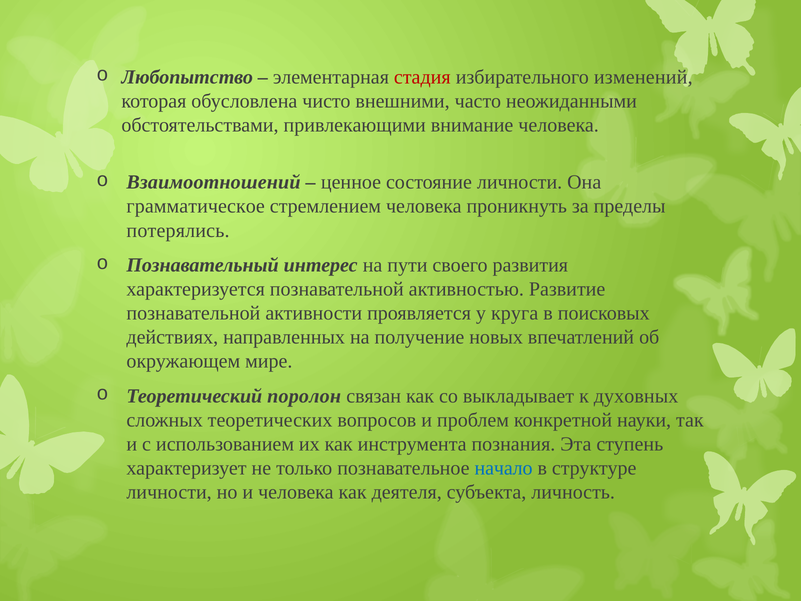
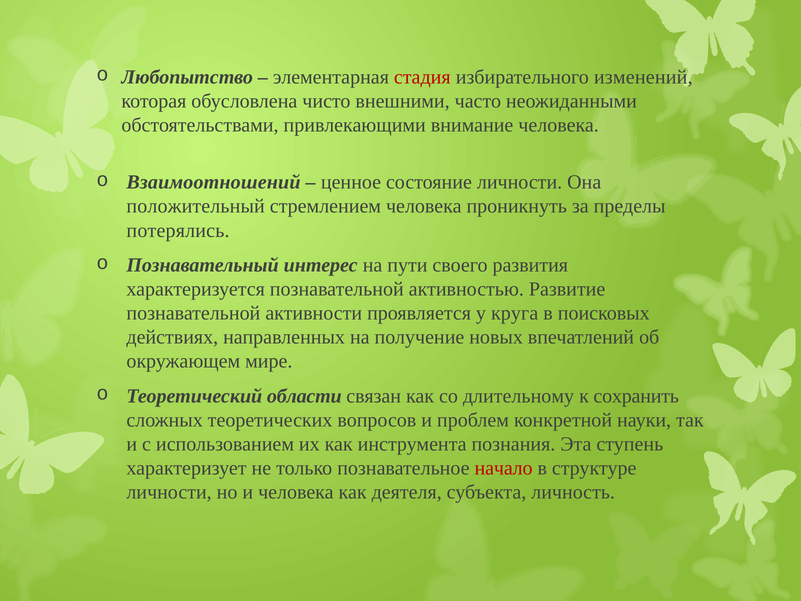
грамматическое: грамматическое -> положительный
поролон: поролон -> области
выкладывает: выкладывает -> длительному
духовных: духовных -> сохранить
начало colour: blue -> red
